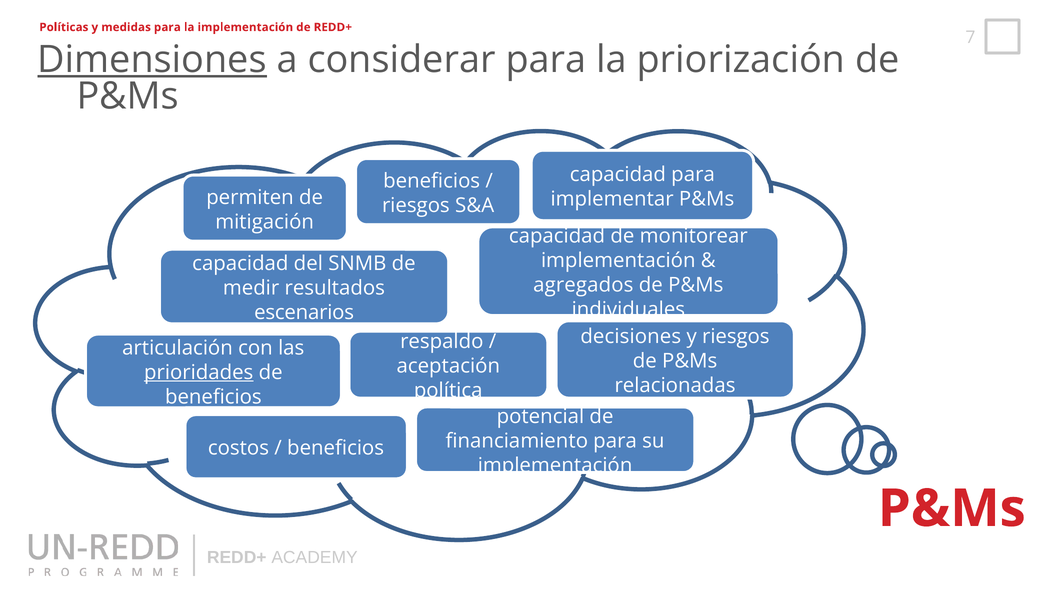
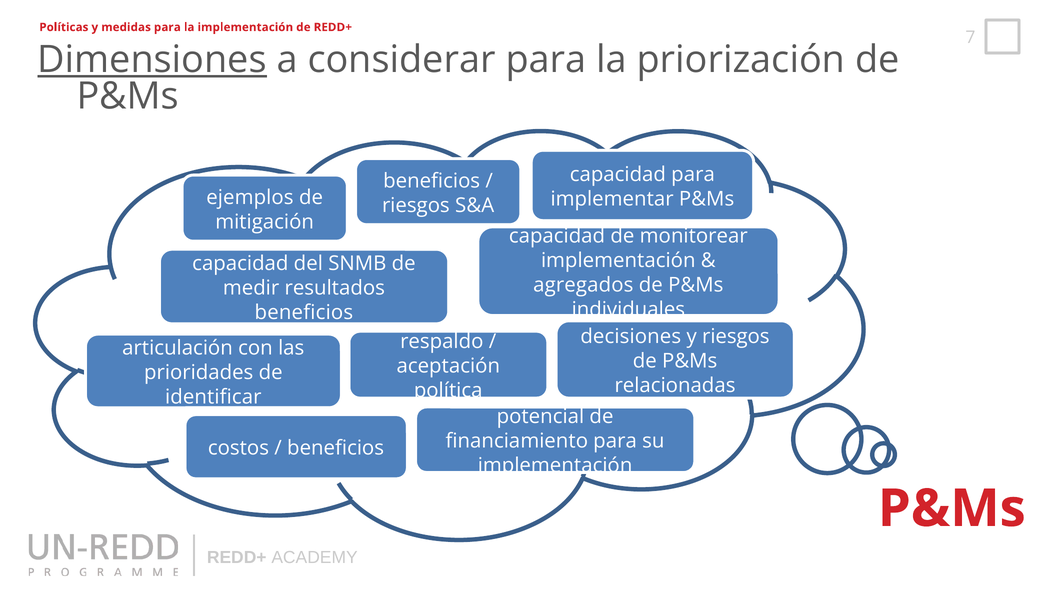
permiten: permiten -> ejemplos
escenarios at (304, 312): escenarios -> beneficios
prioridades underline: present -> none
beneficios at (213, 397): beneficios -> identificar
